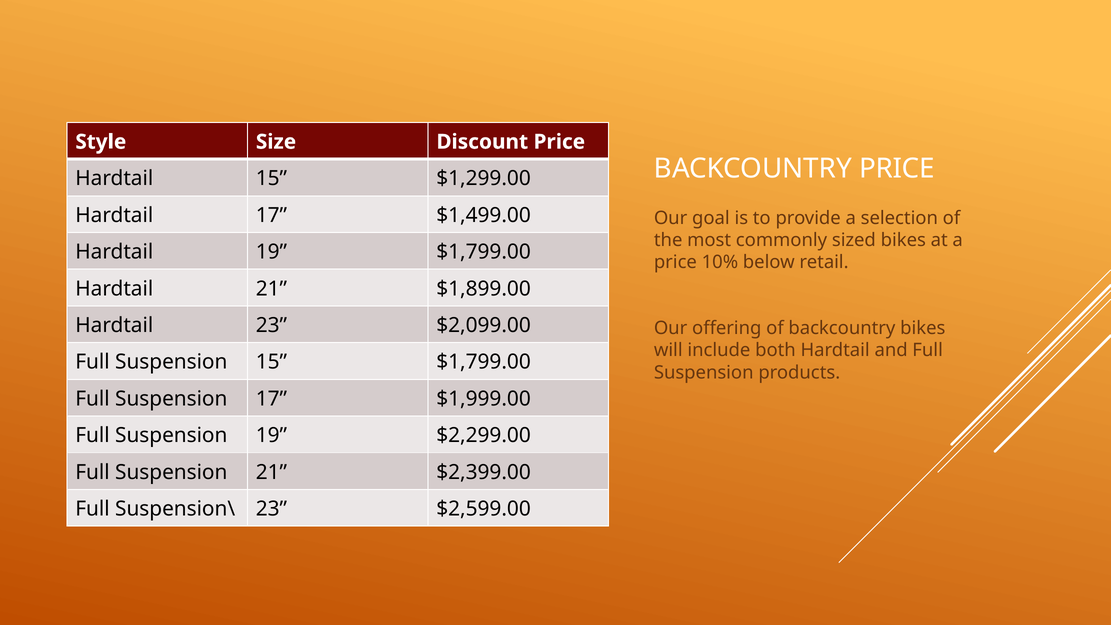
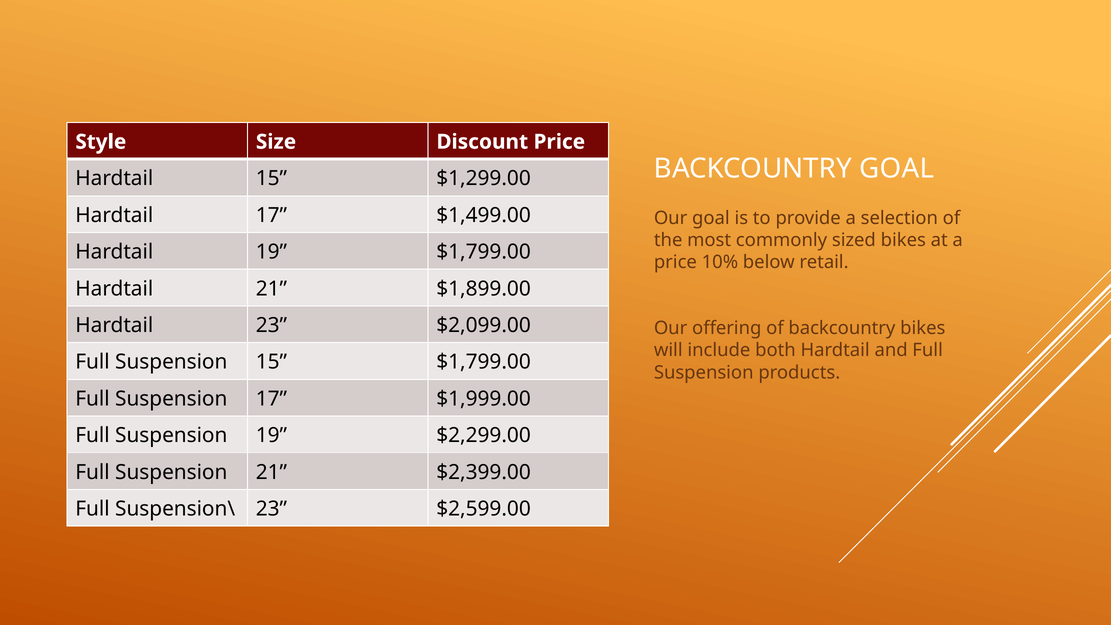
BACKCOUNTRY PRICE: PRICE -> GOAL
